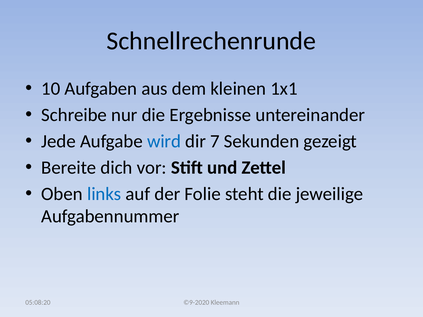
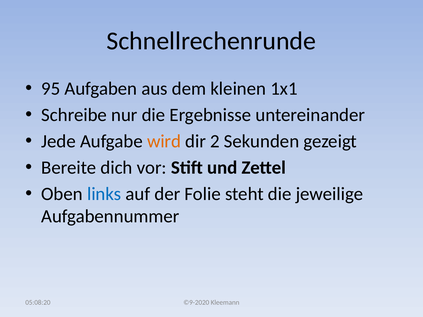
10: 10 -> 95
wird colour: blue -> orange
7: 7 -> 2
